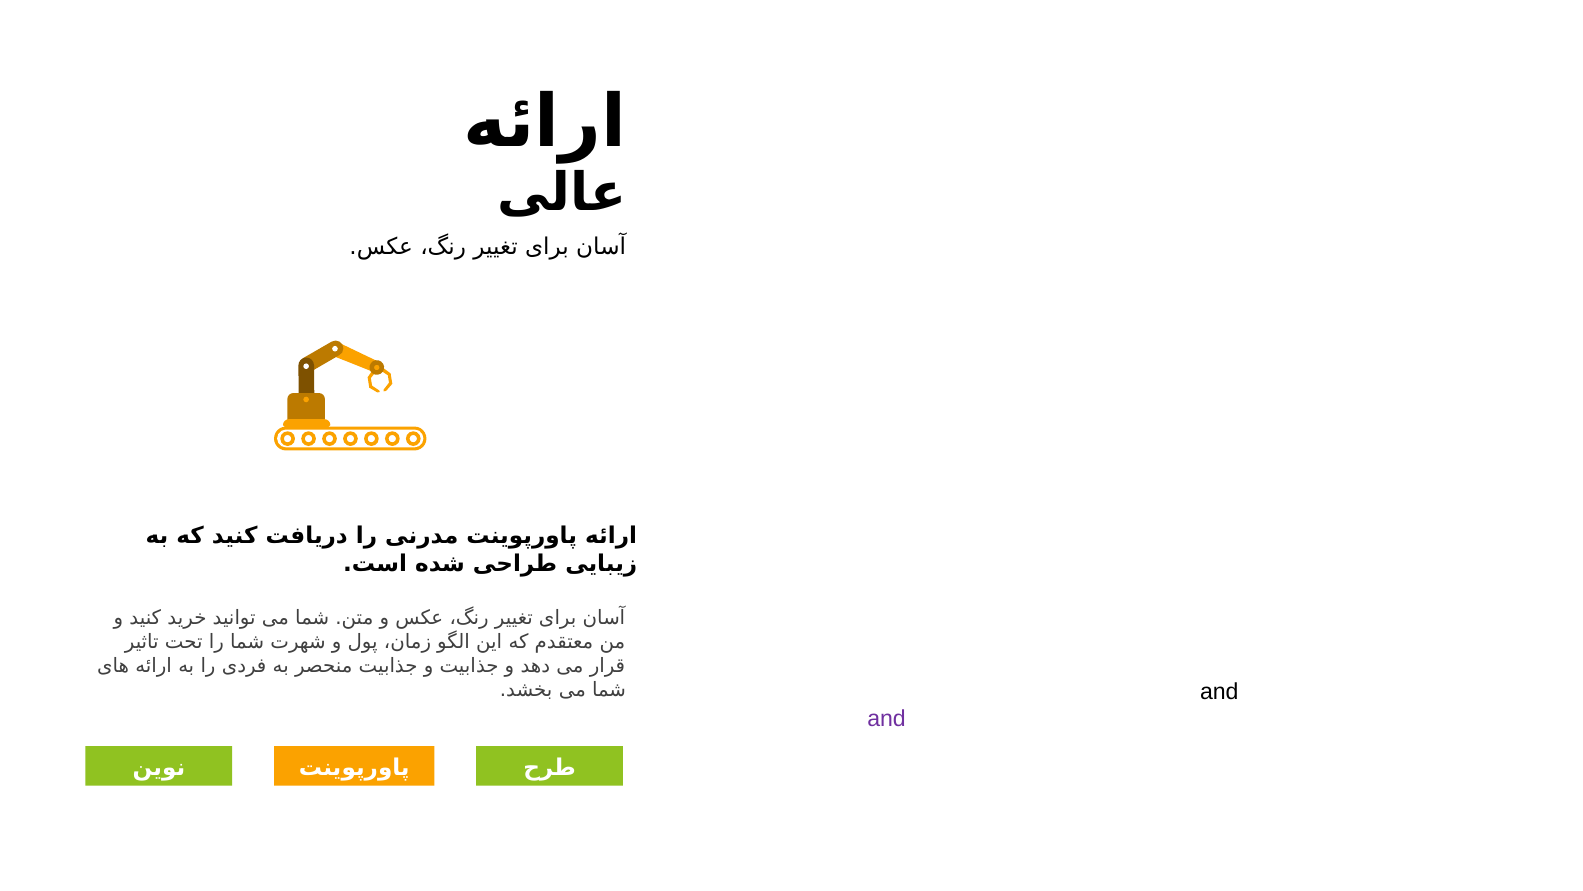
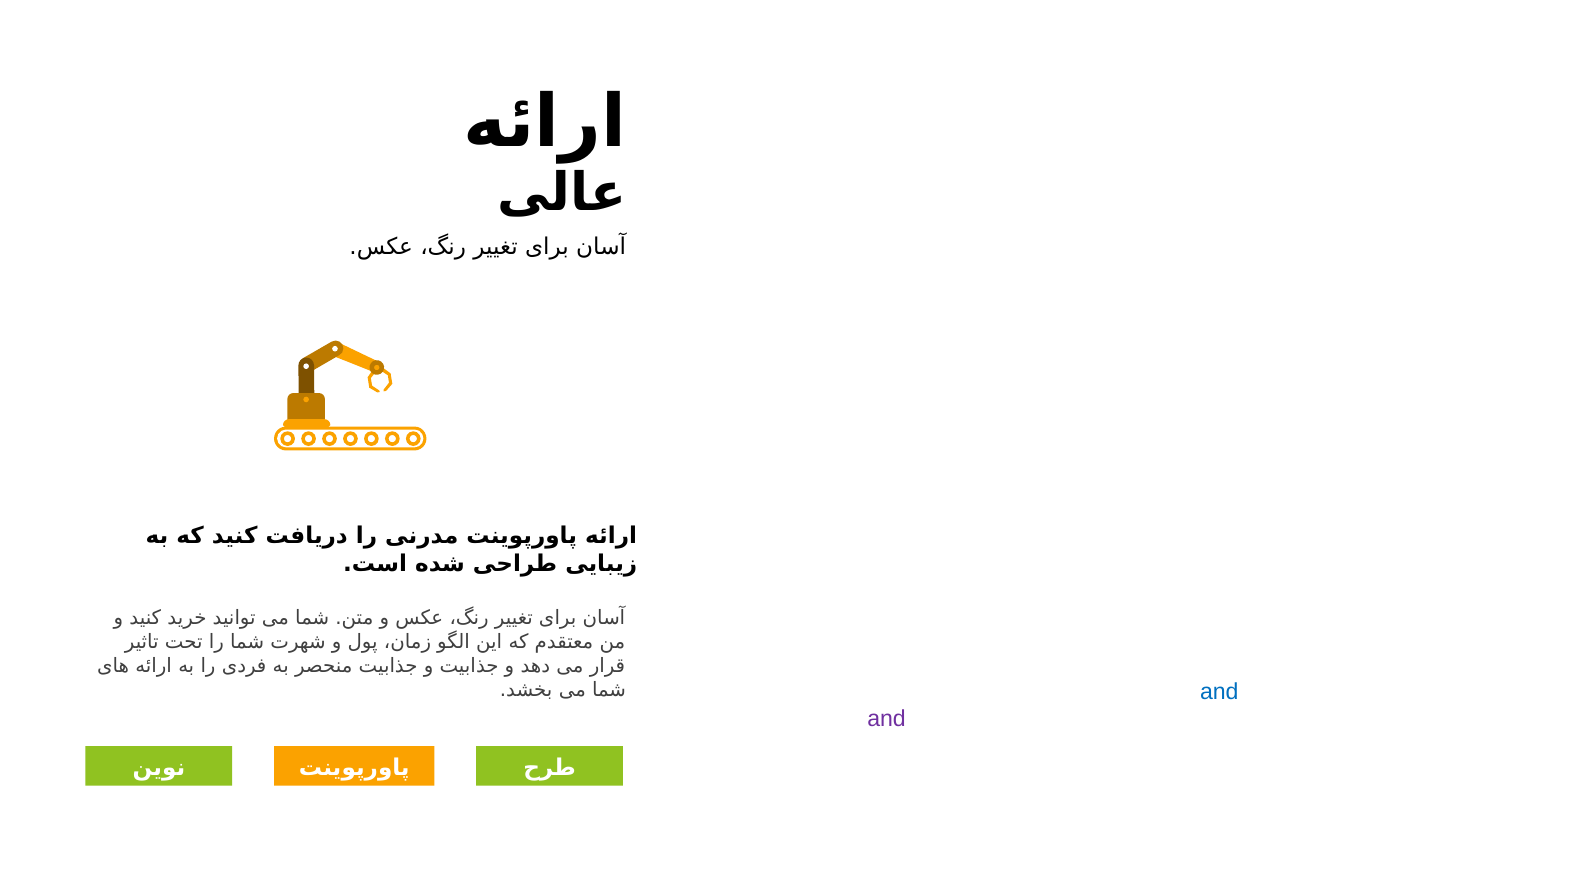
and at (1219, 691) colour: black -> blue
